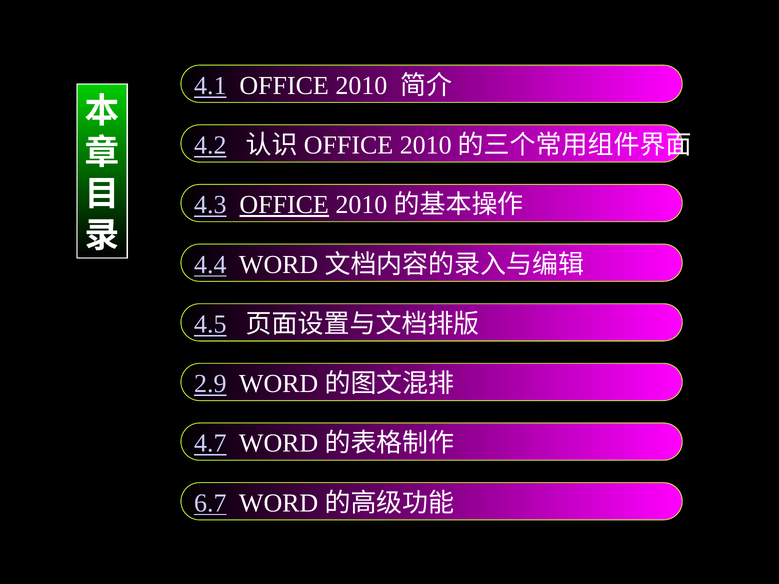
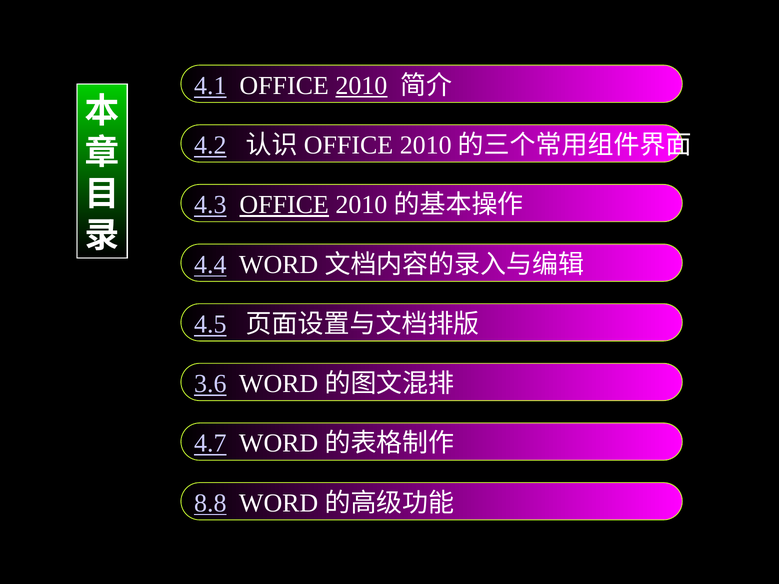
2010 underline: none -> present
2.9: 2.9 -> 3.6
6.7: 6.7 -> 8.8
